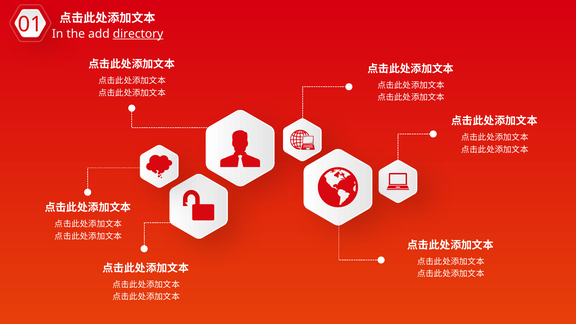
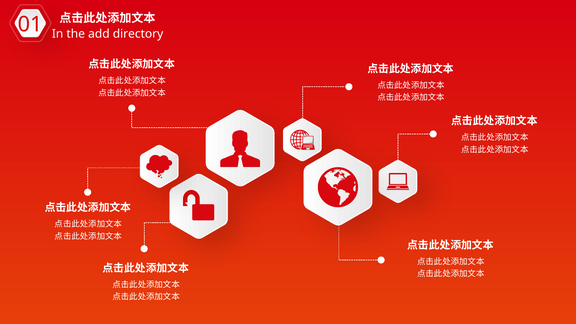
directory underline: present -> none
